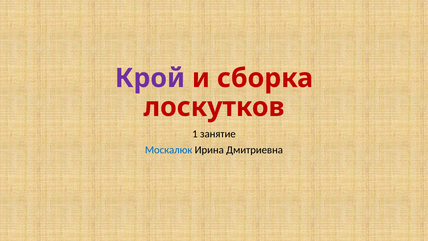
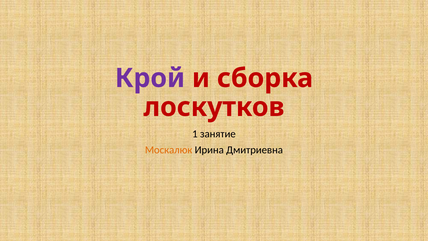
Москалюк colour: blue -> orange
